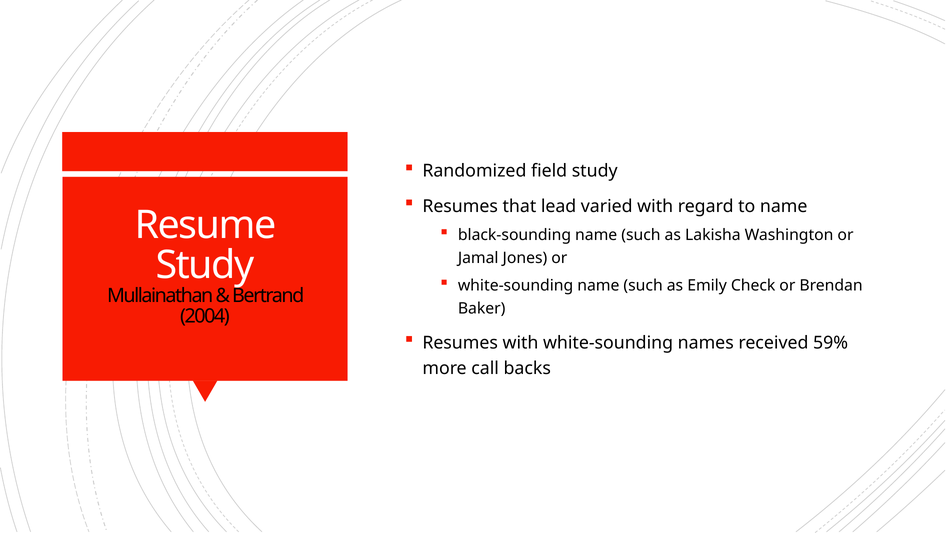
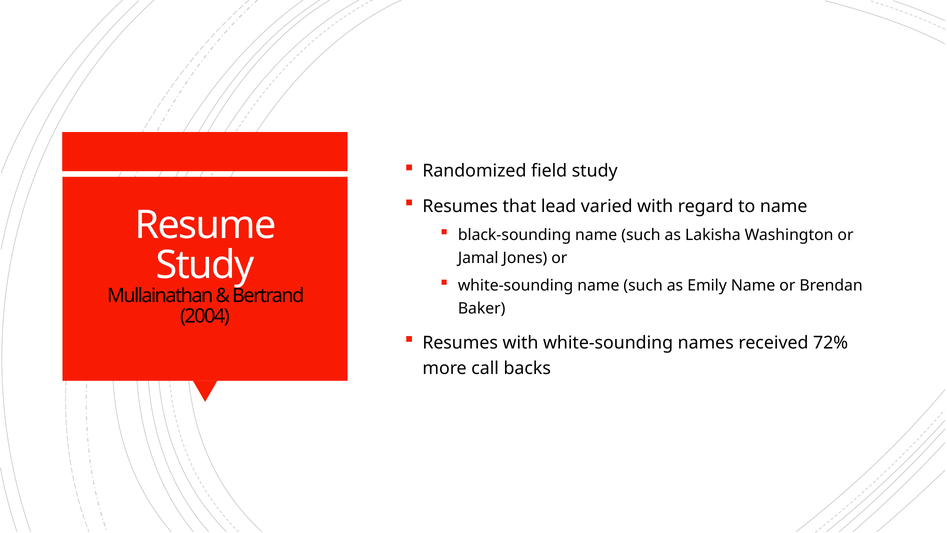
Emily Check: Check -> Name
59%: 59% -> 72%
